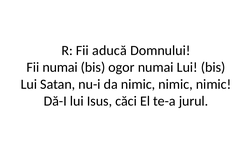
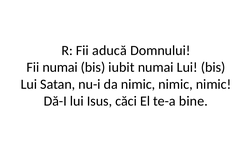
ogor: ogor -> iubit
jurul: jurul -> bine
